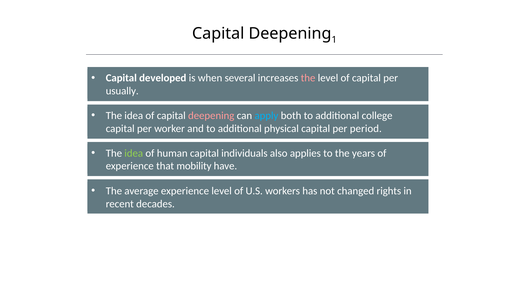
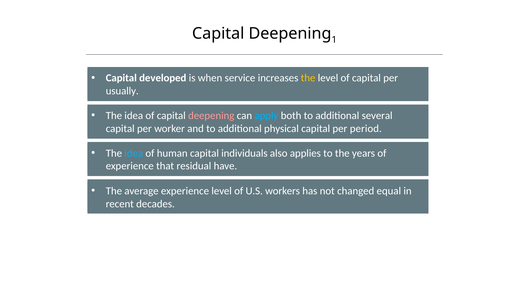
several: several -> service
the at (308, 78) colour: pink -> yellow
college: college -> several
idea at (134, 153) colour: light green -> light blue
mobility: mobility -> residual
rights: rights -> equal
